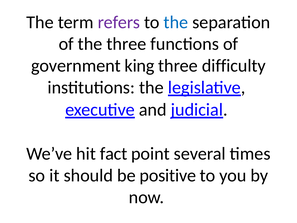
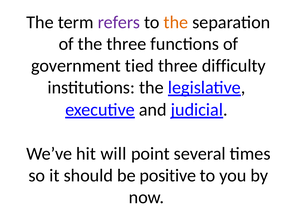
the at (176, 22) colour: blue -> orange
king: king -> tied
fact: fact -> will
